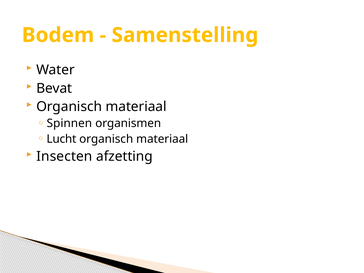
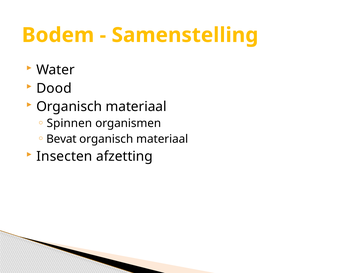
Bevat: Bevat -> Dood
Lucht: Lucht -> Bevat
